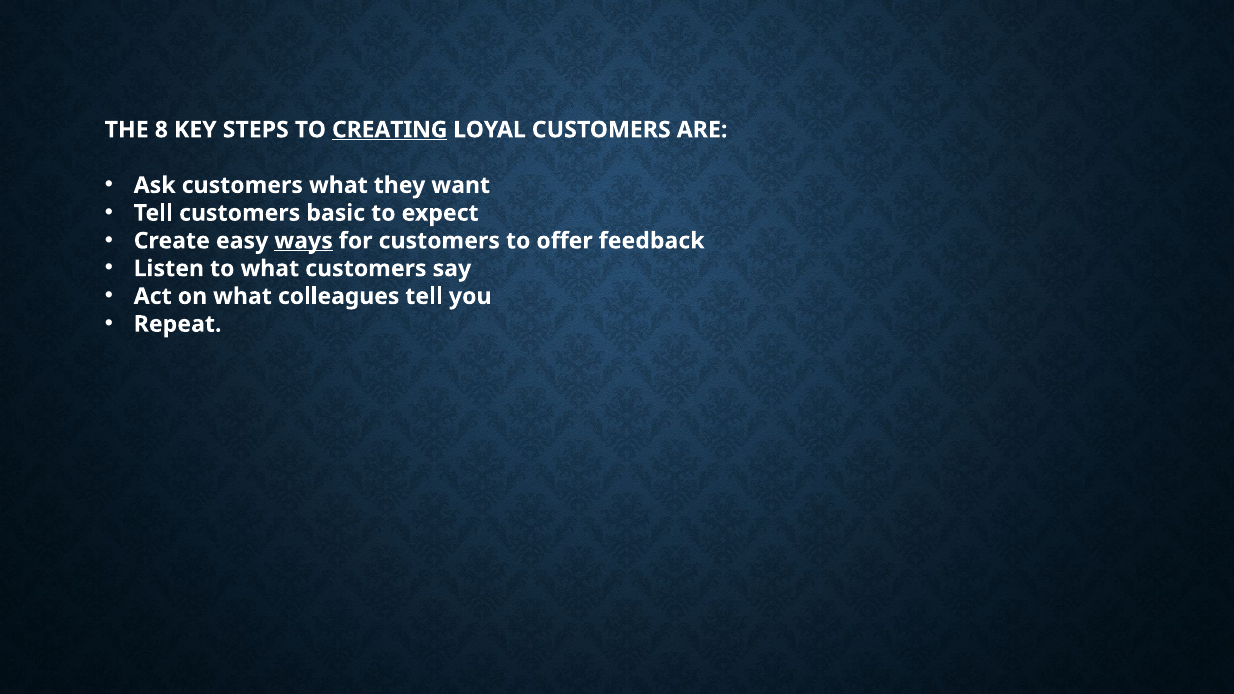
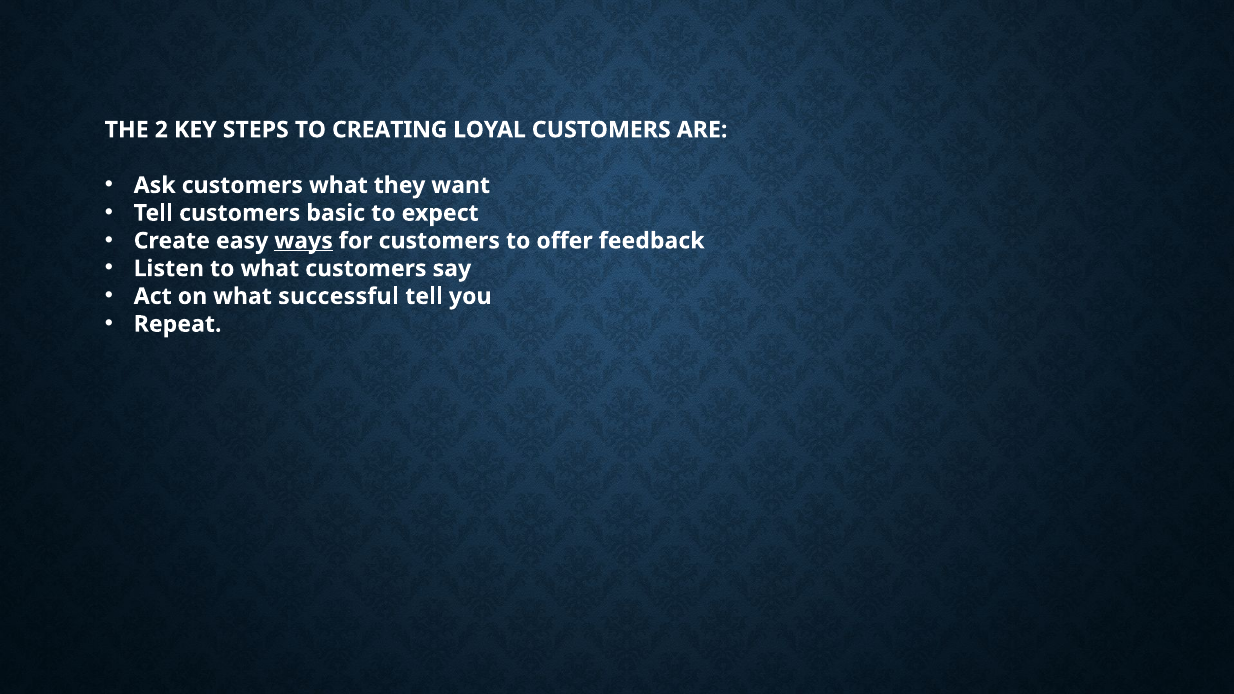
8: 8 -> 2
CREATING underline: present -> none
colleagues: colleagues -> successful
